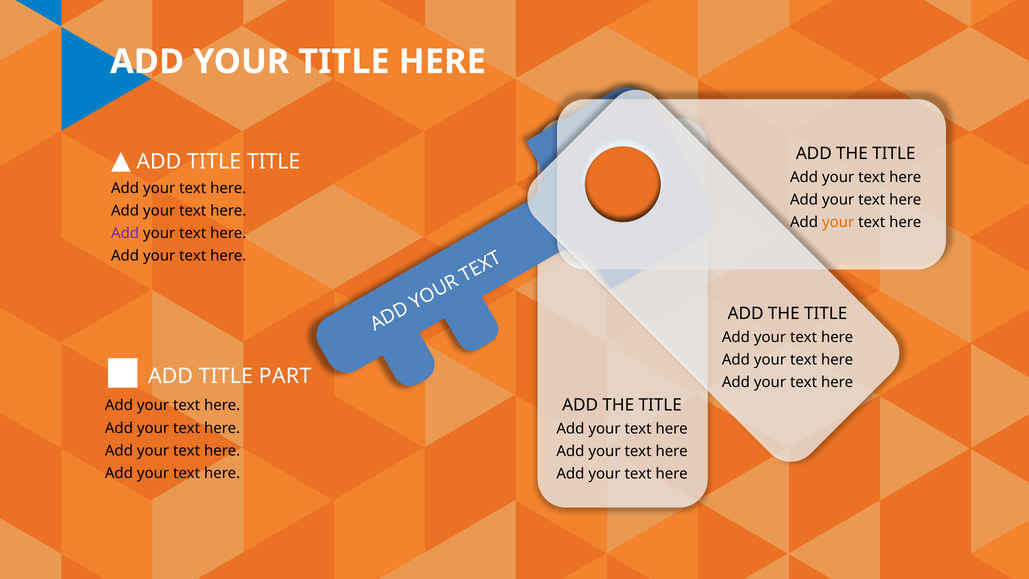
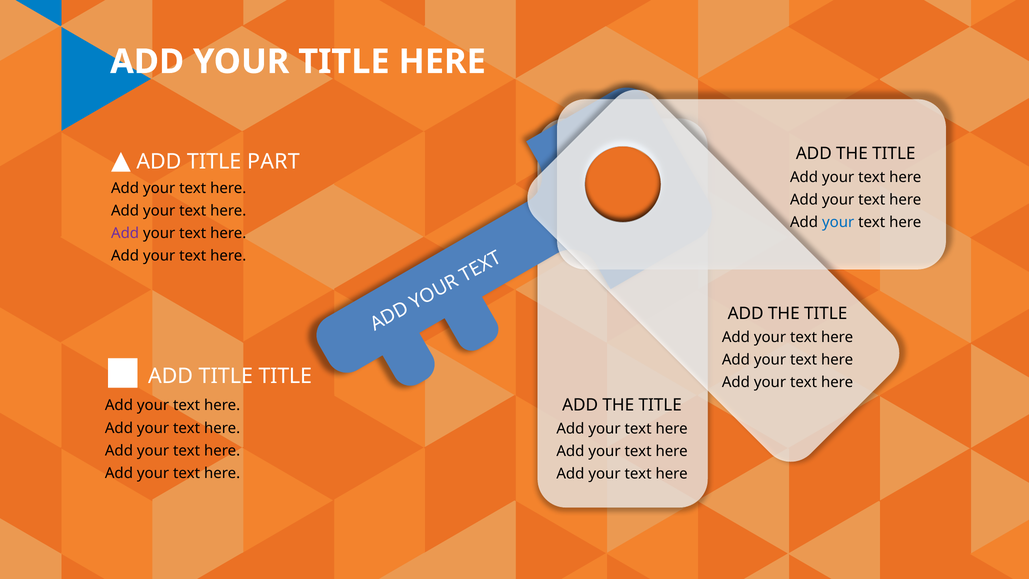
TITLE TITLE: TITLE -> PART
your at (838, 222) colour: orange -> blue
TITLE PART: PART -> TITLE
